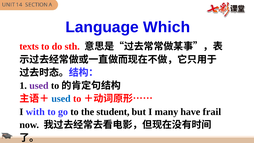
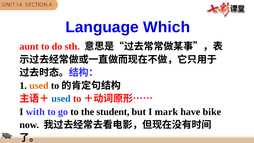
texts: texts -> aunt
used at (39, 86) colour: purple -> orange
many: many -> mark
frail: frail -> bike
